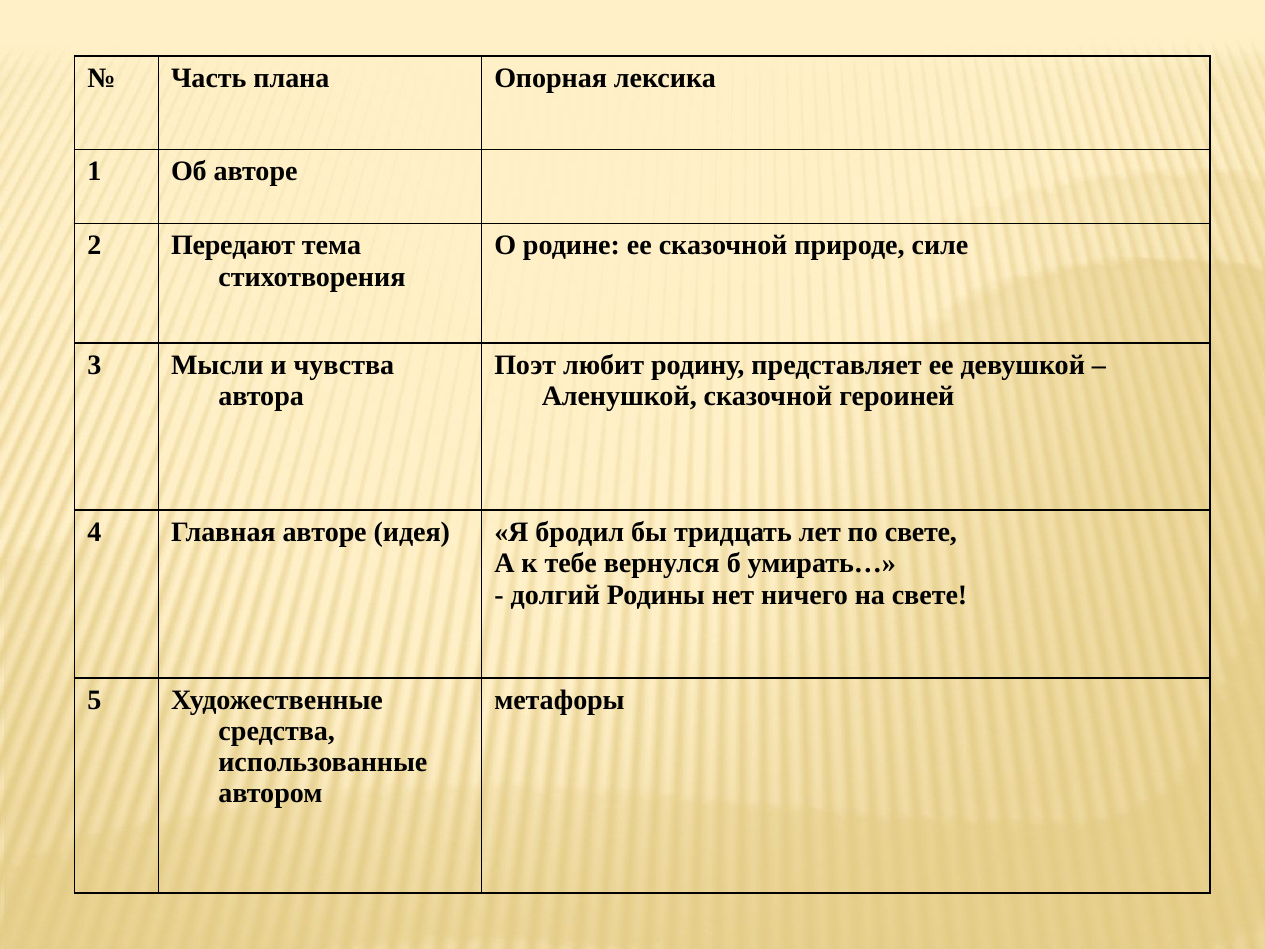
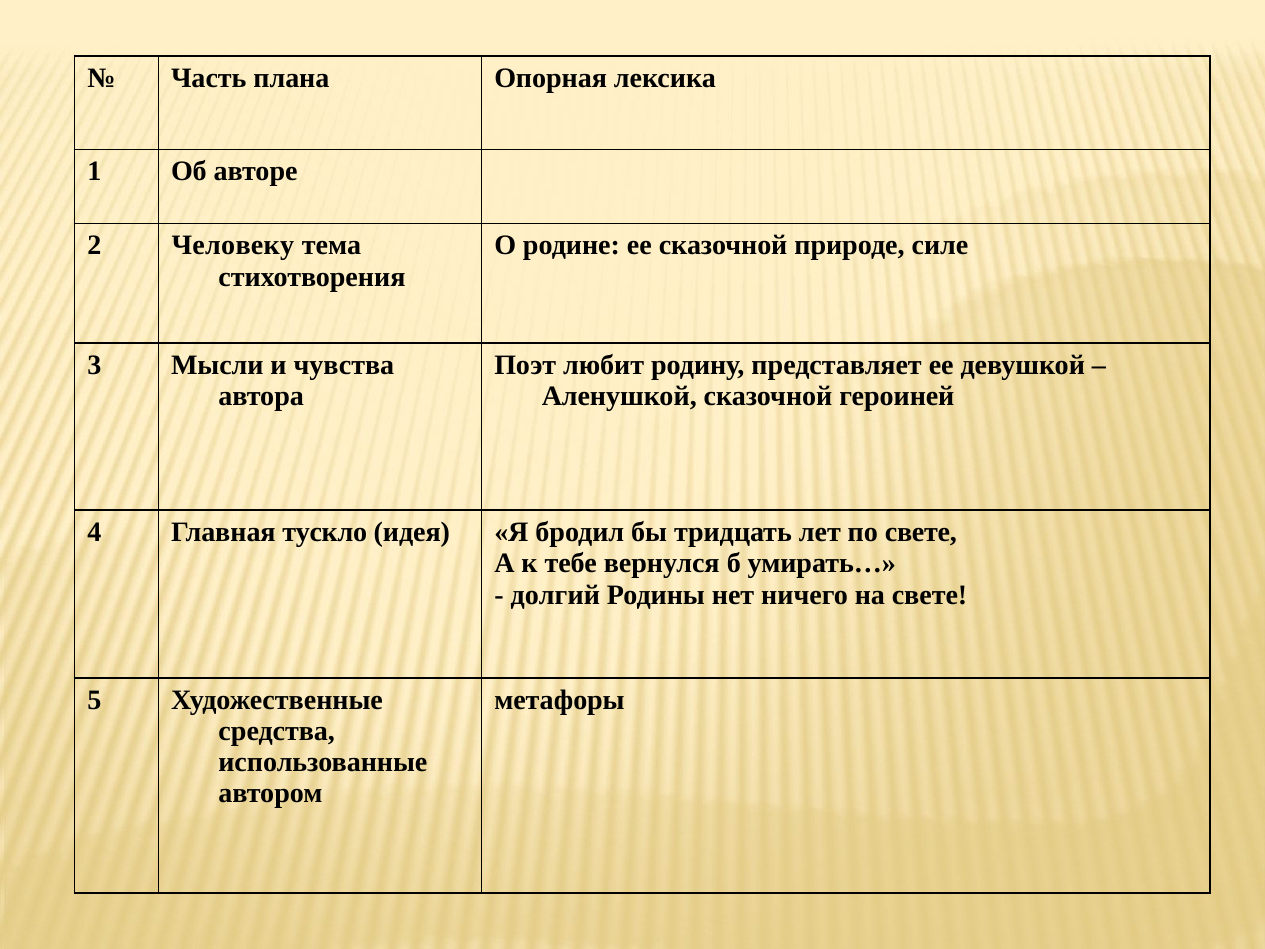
Передают: Передают -> Человеку
Главная авторе: авторе -> тускло
